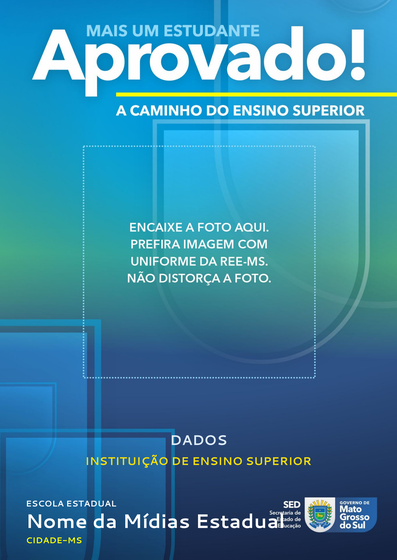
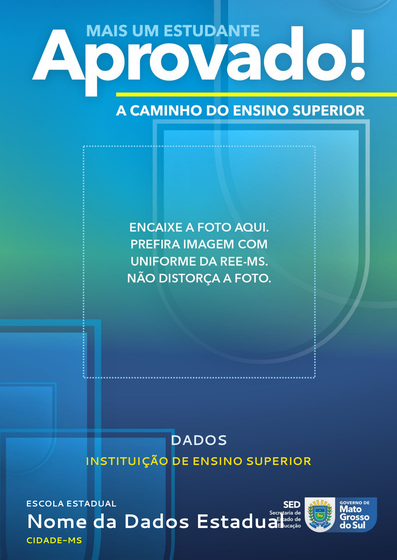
da Mídias: Mídias -> Dados
